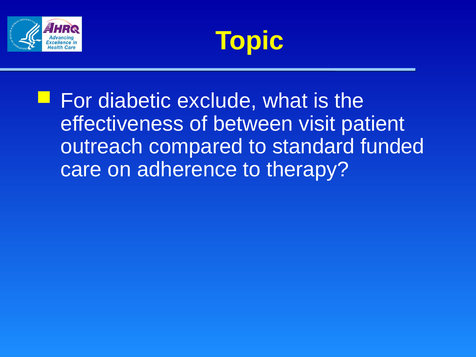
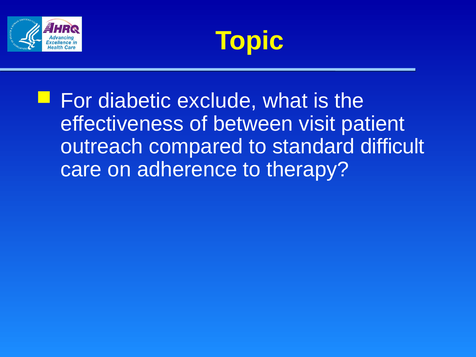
funded: funded -> difficult
